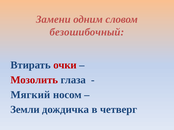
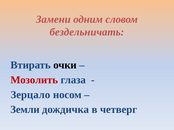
безошибочный: безошибочный -> бездельничать
очки colour: red -> black
Мягкий: Мягкий -> Зерцало
